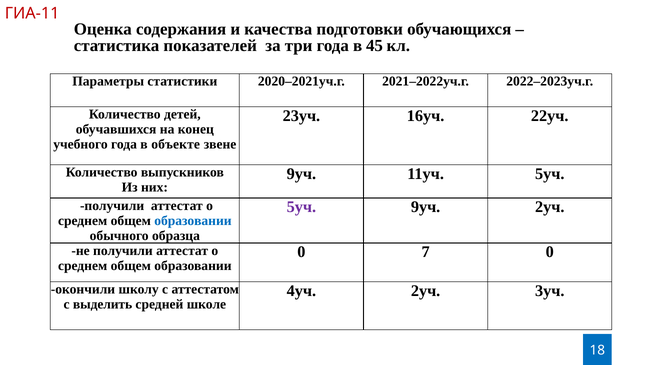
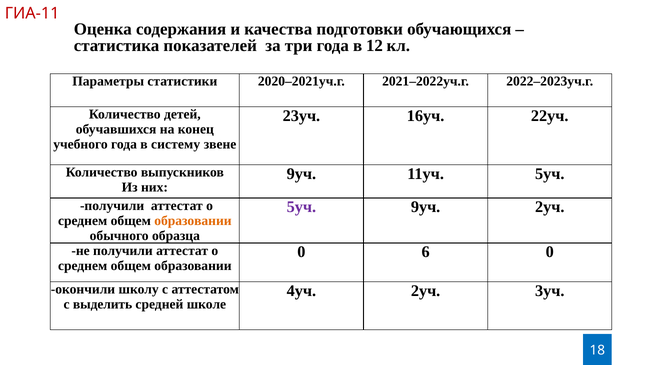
45: 45 -> 12
объекте: объекте -> систему
образовании at (193, 221) colour: blue -> orange
7: 7 -> 6
